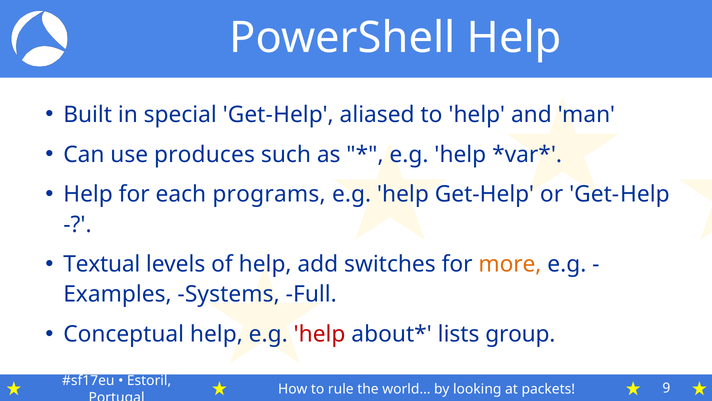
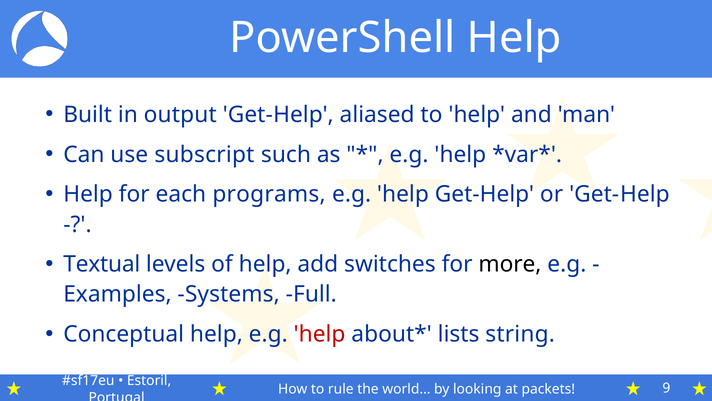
special: special -> output
produces: produces -> subscript
more colour: orange -> black
group: group -> string
